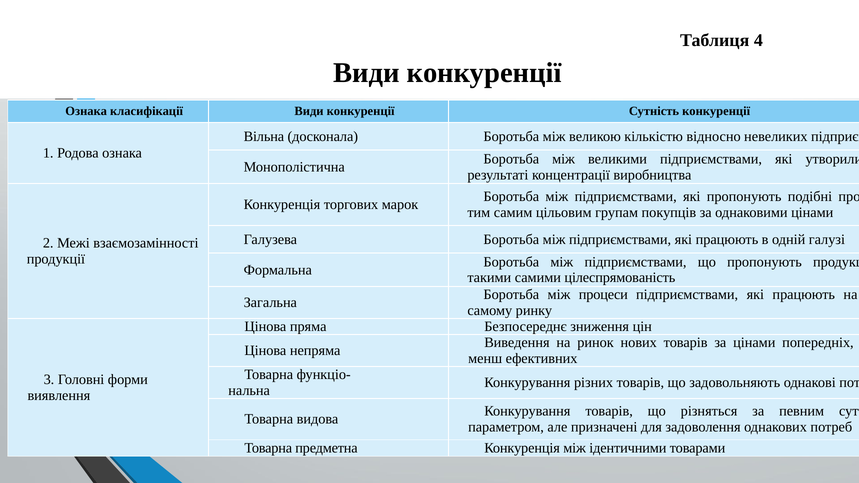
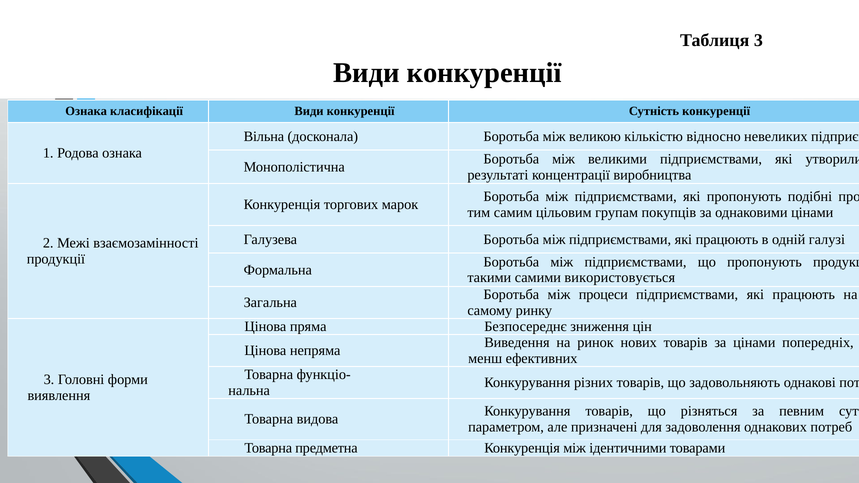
Таблиця 4: 4 -> 3
цілеспрямованість: цілеспрямованість -> використовується
